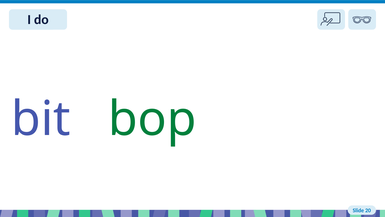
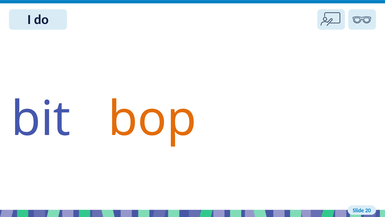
bop colour: green -> orange
